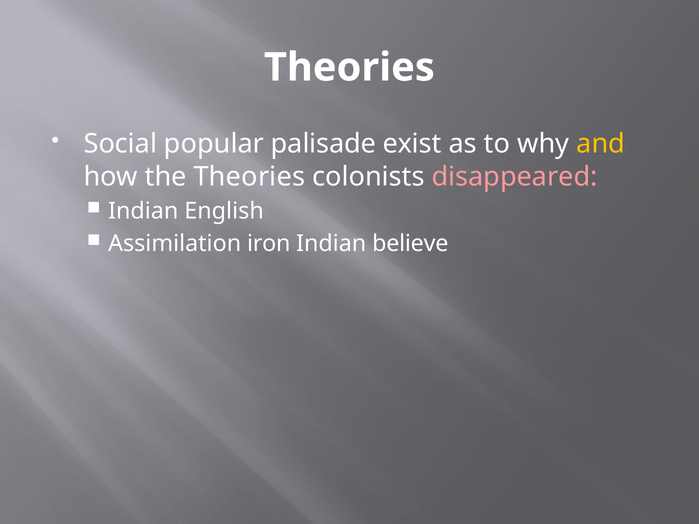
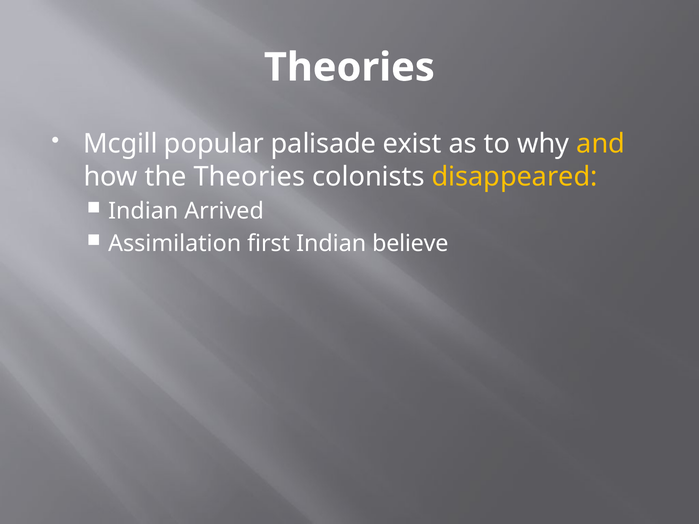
Social: Social -> Mcgill
disappeared colour: pink -> yellow
English: English -> Arrived
iron: iron -> first
